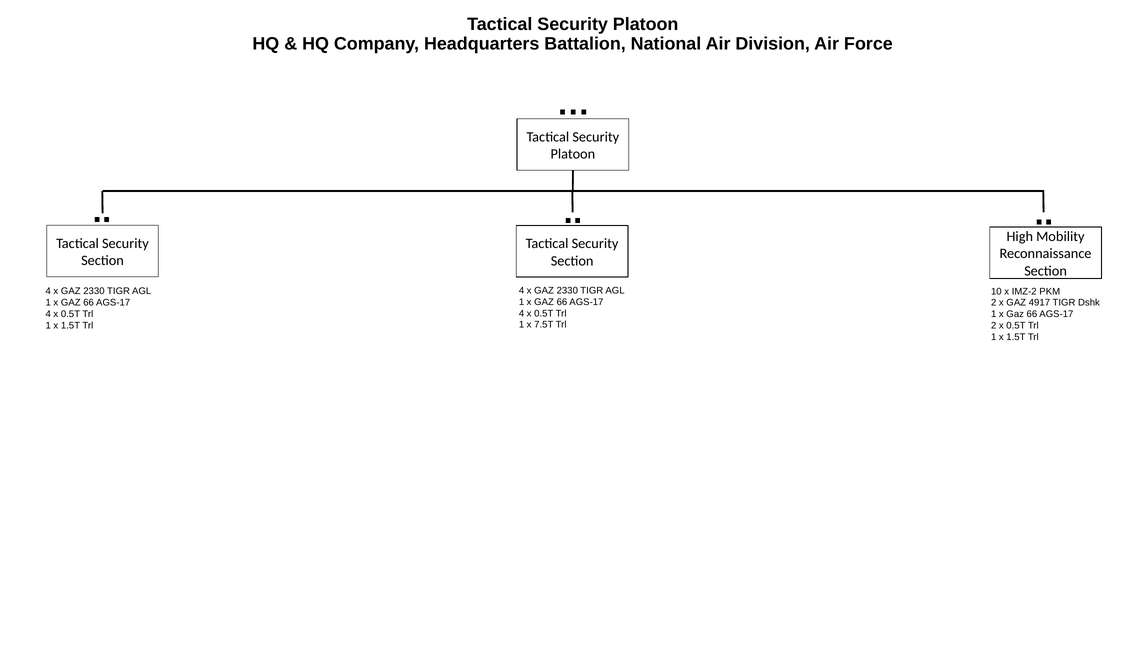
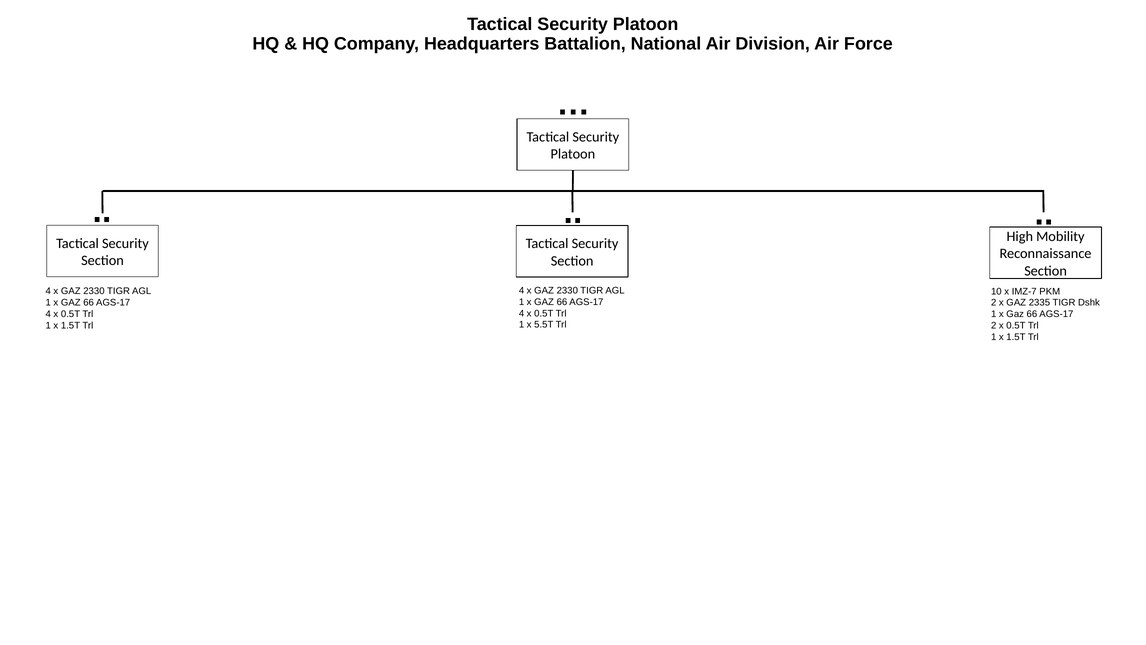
IMZ-2: IMZ-2 -> IMZ-7
4917: 4917 -> 2335
7.5T: 7.5T -> 5.5T
